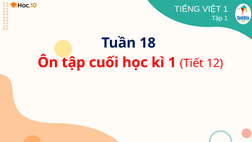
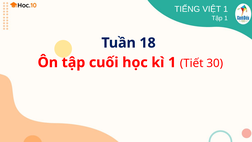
12: 12 -> 30
